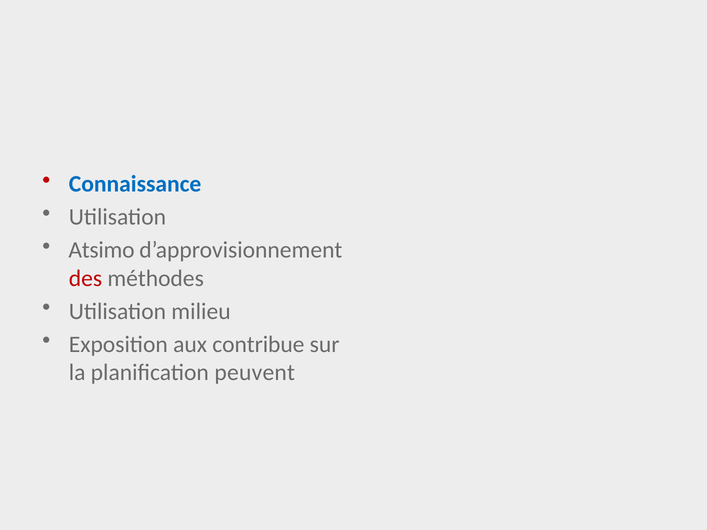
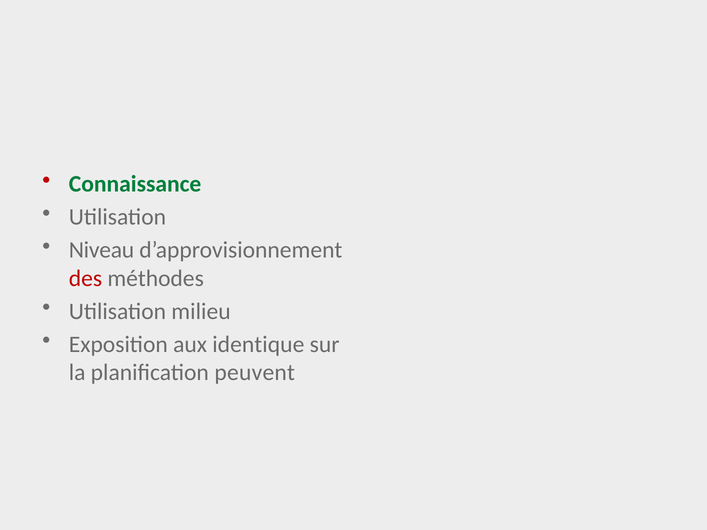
Connaissance colour: blue -> green
Atsimo: Atsimo -> Niveau
contribue: contribue -> identique
